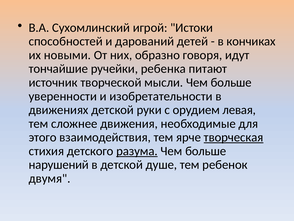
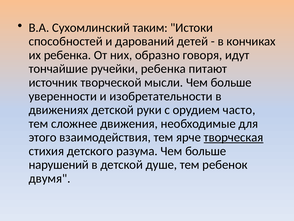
игрой: игрой -> таким
их новыми: новыми -> ребенка
левая: левая -> часто
разума underline: present -> none
